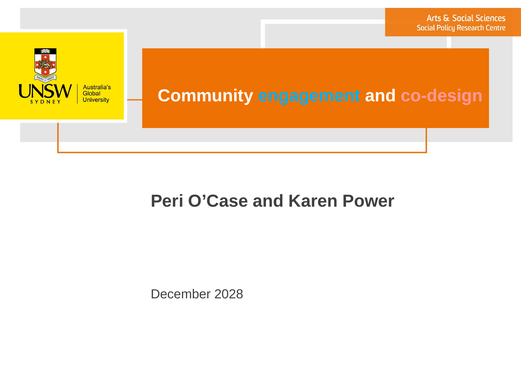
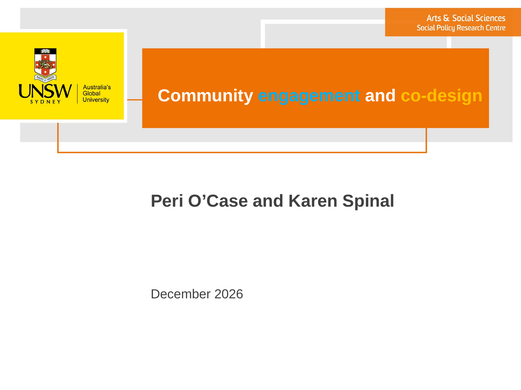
co-design colour: pink -> yellow
Power: Power -> Spinal
2028: 2028 -> 2026
